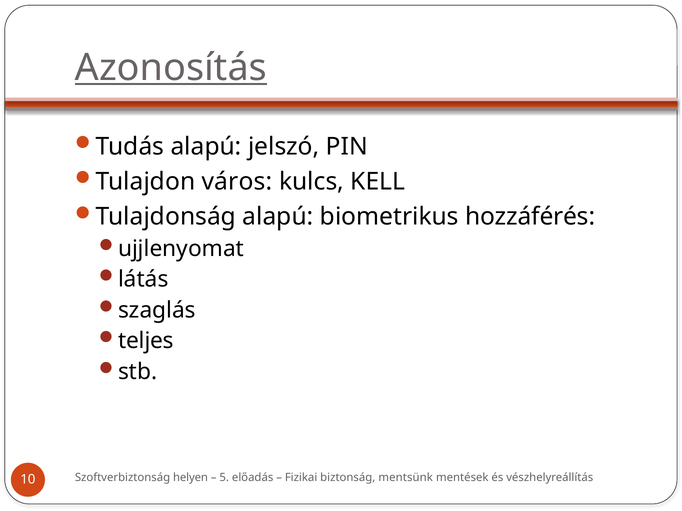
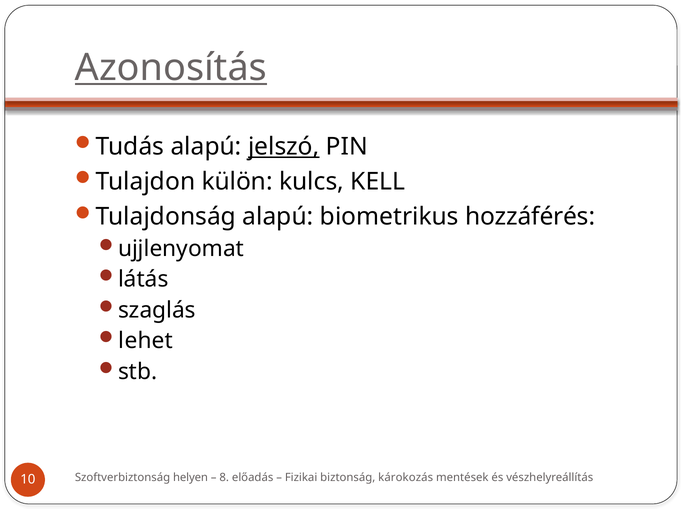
jelszó underline: none -> present
város: város -> külön
teljes: teljes -> lehet
5: 5 -> 8
mentsünk: mentsünk -> károkozás
